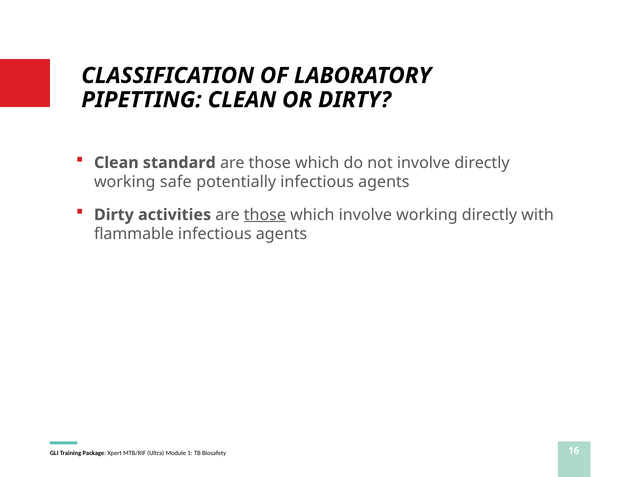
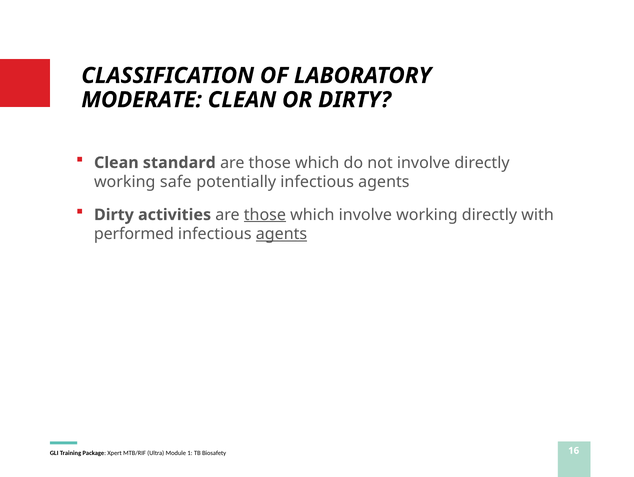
PIPETTING: PIPETTING -> MODERATE
flammable: flammable -> performed
agents at (281, 234) underline: none -> present
